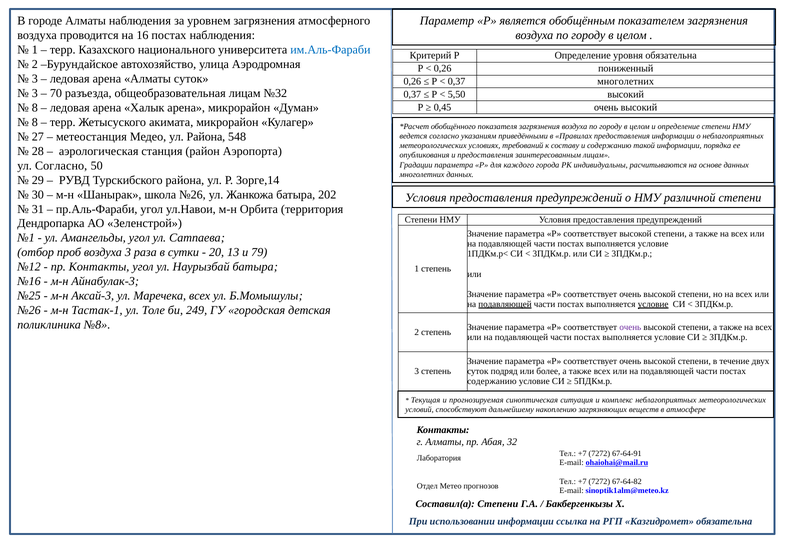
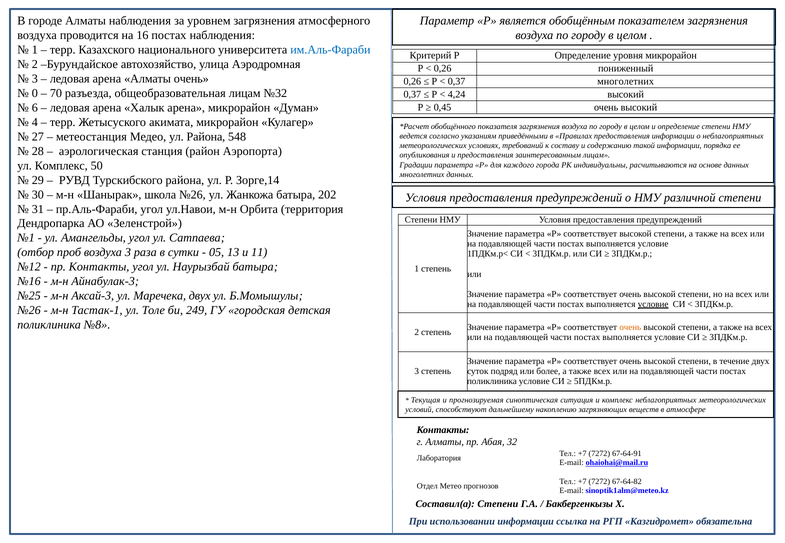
уровня обязательна: обязательна -> микрорайон
Алматы суток: суток -> очень
3 at (35, 93): 3 -> 0
5,50: 5,50 -> 4,24
8 at (35, 108): 8 -> 6
8 at (35, 122): 8 -> 4
ул Согласно: Согласно -> Комплекс
20: 20 -> 05
79: 79 -> 11
Маречека всех: всех -> двух
подавляющей at (505, 304) underline: present -> none
очень at (630, 327) colour: purple -> orange
содержанию at (492, 382): содержанию -> поликлиника
